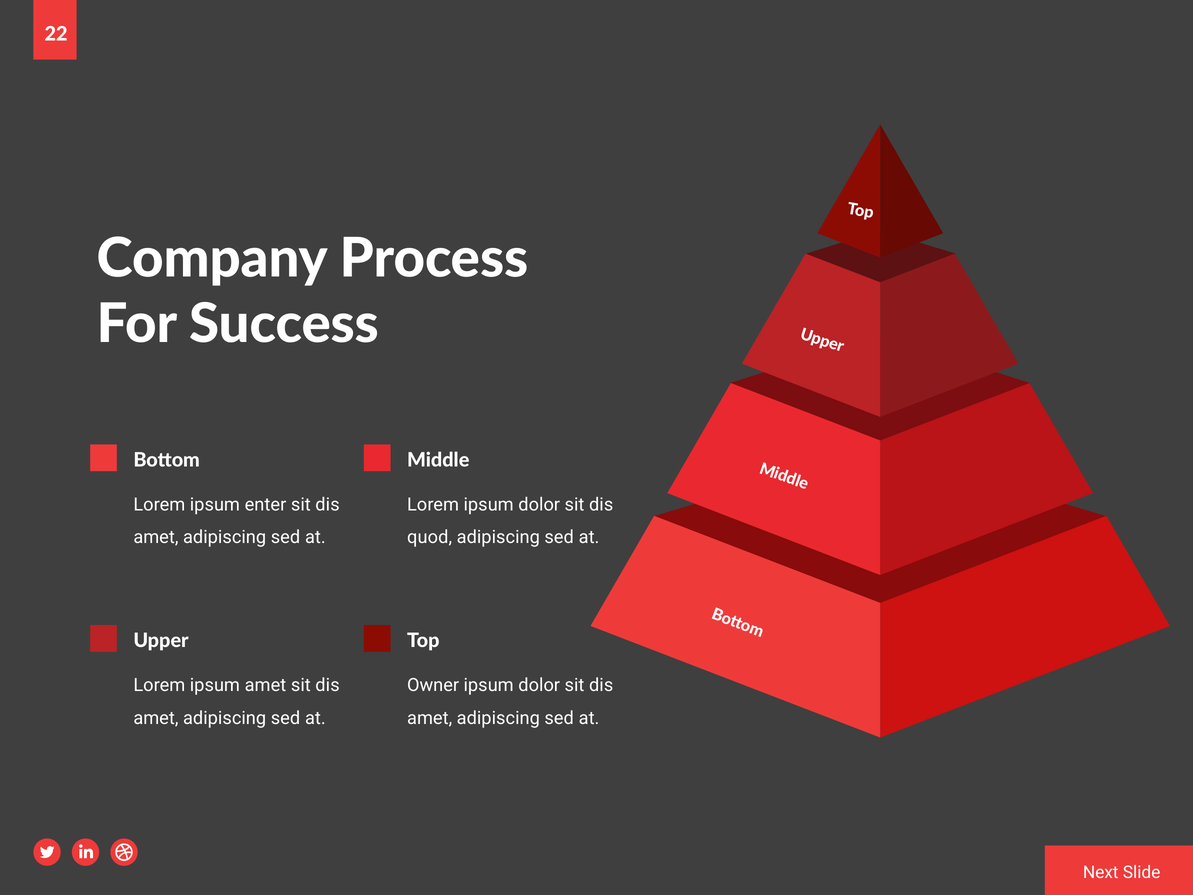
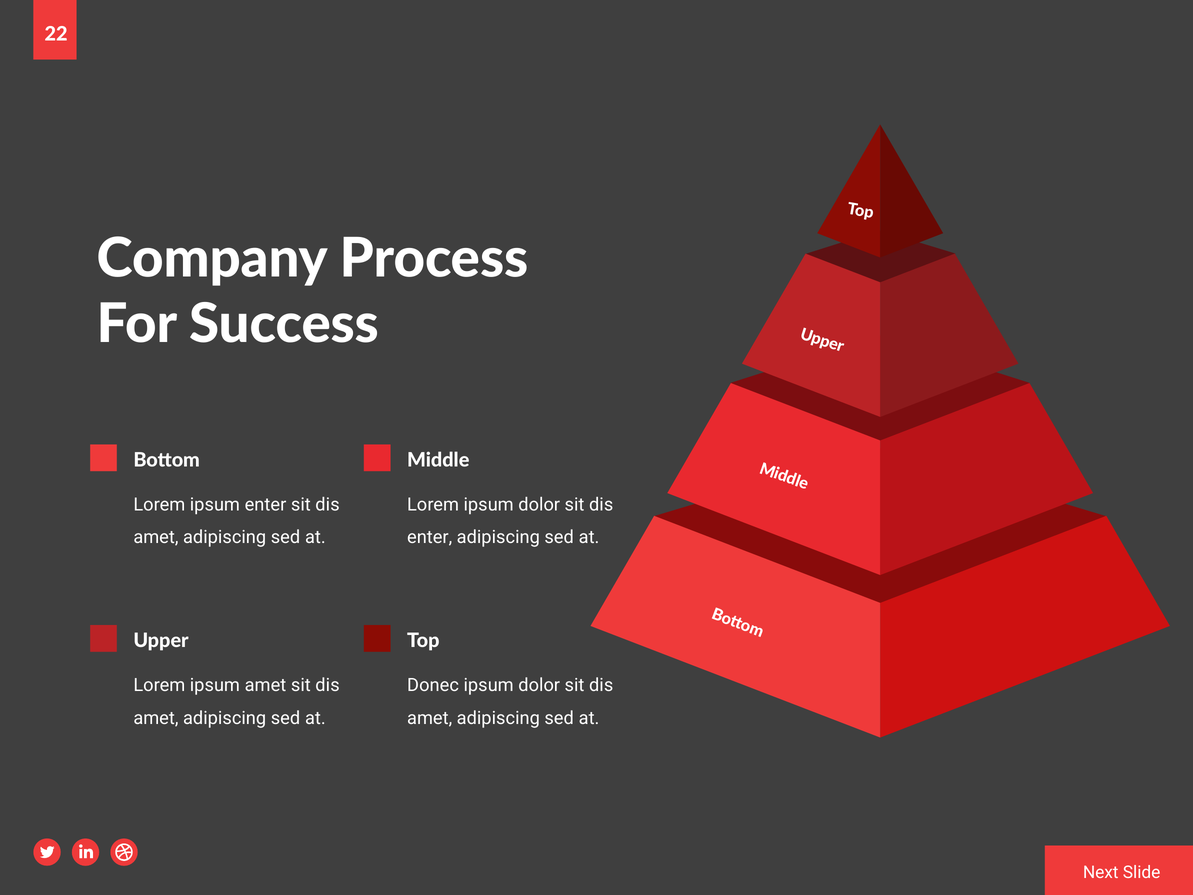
quod at (430, 537): quod -> enter
Owner: Owner -> Donec
